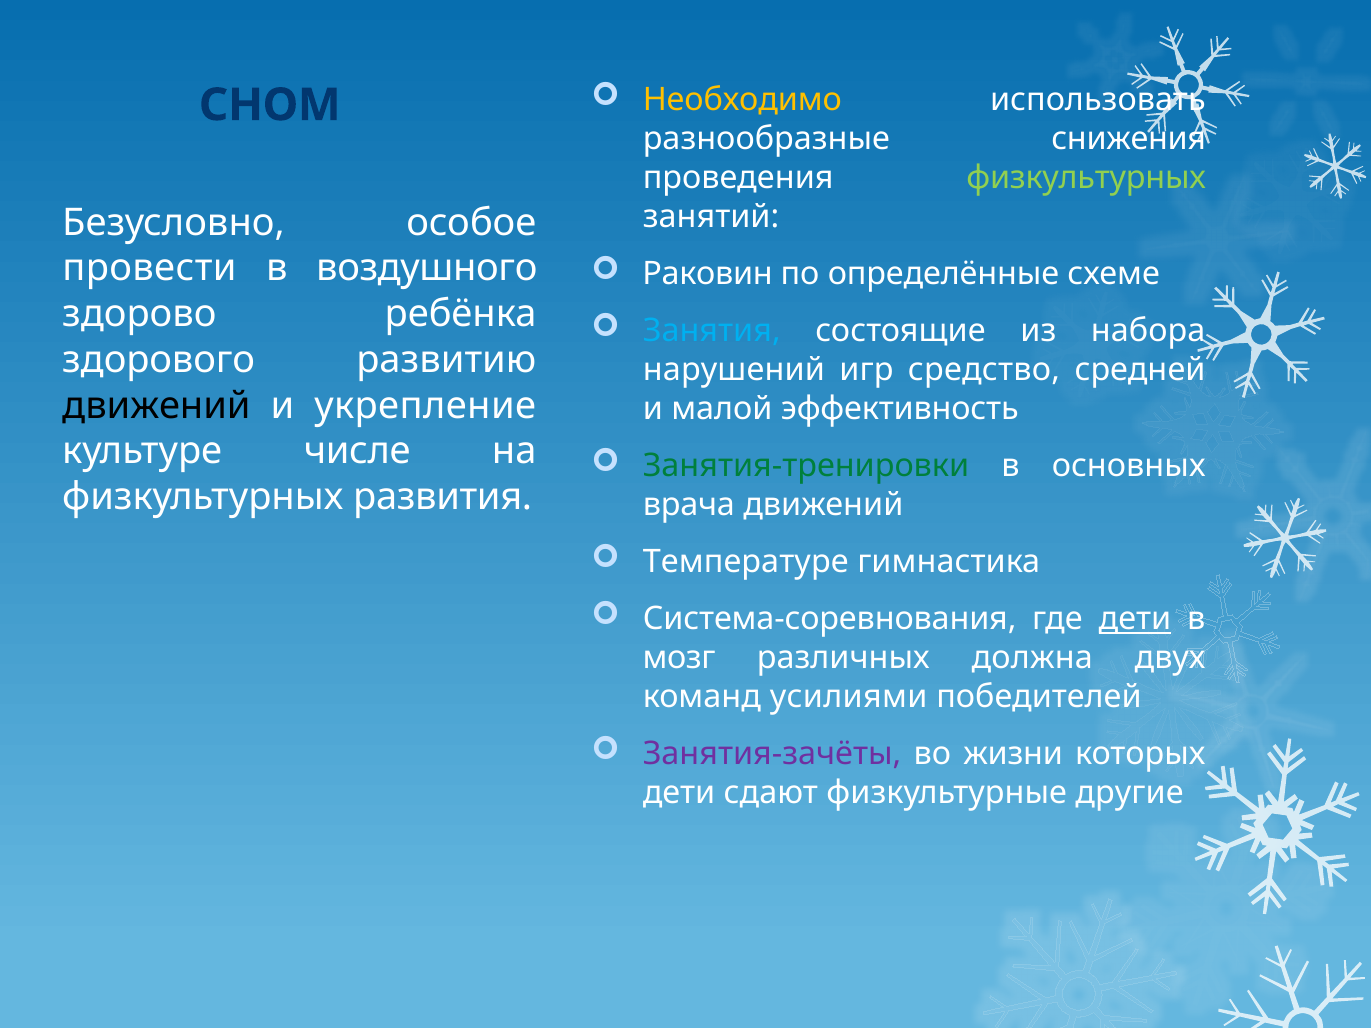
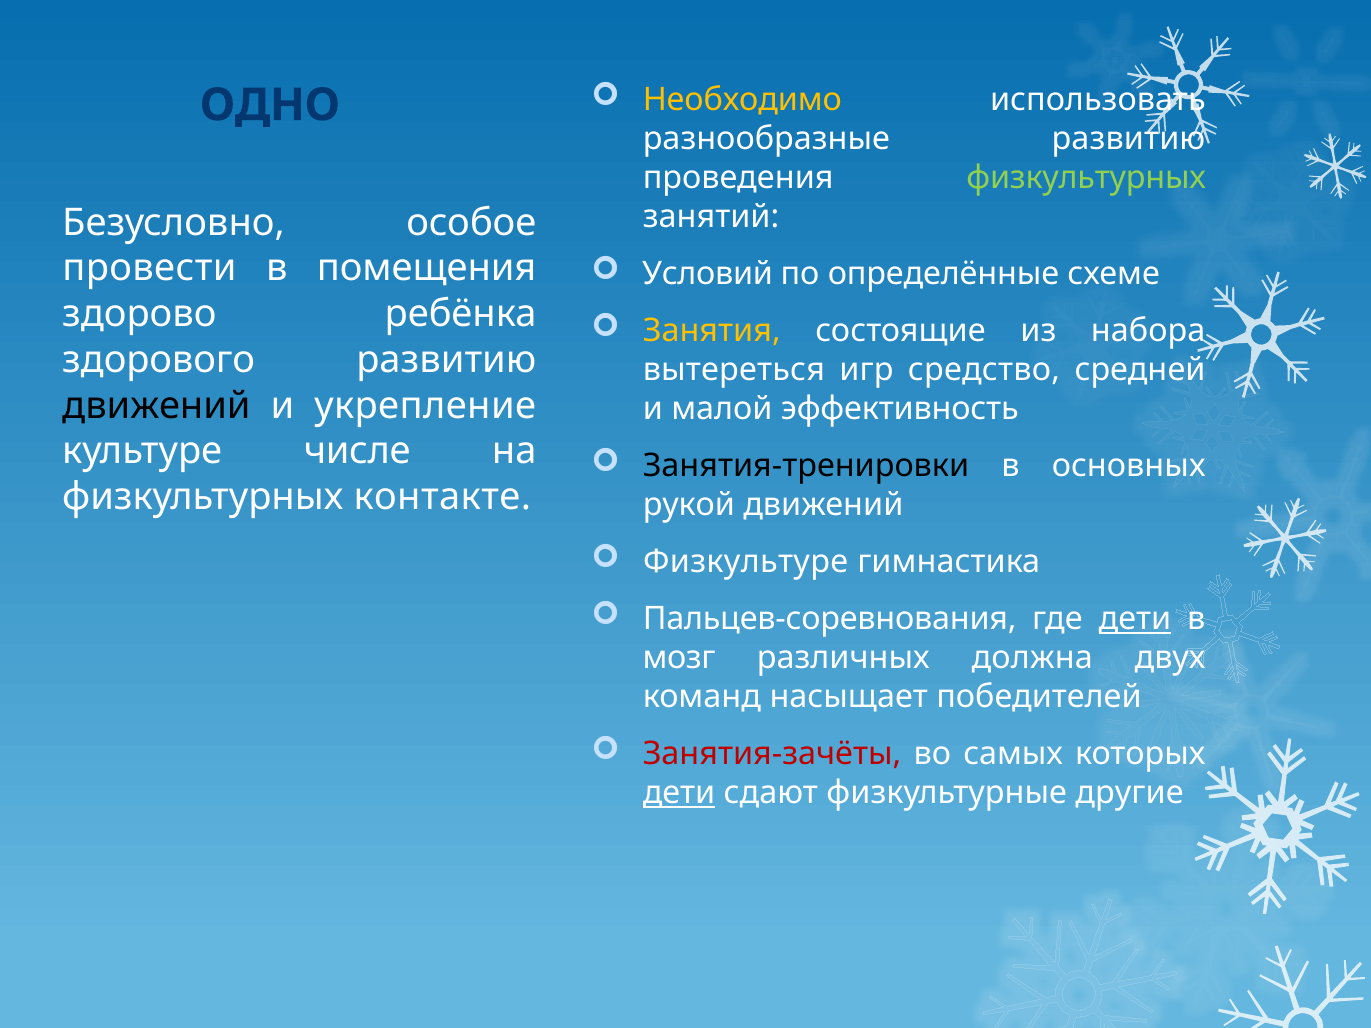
СНОМ: СНОМ -> ОДНО
разнообразные снижения: снижения -> развитию
Раковин: Раковин -> Условий
воздушного: воздушного -> помещения
Занятия colour: light blue -> yellow
нарушений: нарушений -> вытереться
Занятия-тренировки colour: green -> black
развития: развития -> контакте
врача: врача -> рукой
Температуре: Температуре -> Физкультуре
Система-соревнования: Система-соревнования -> Пальцев-соревнования
усилиями: усилиями -> насыщает
Занятия-зачёты colour: purple -> red
жизни: жизни -> самых
дети at (679, 793) underline: none -> present
